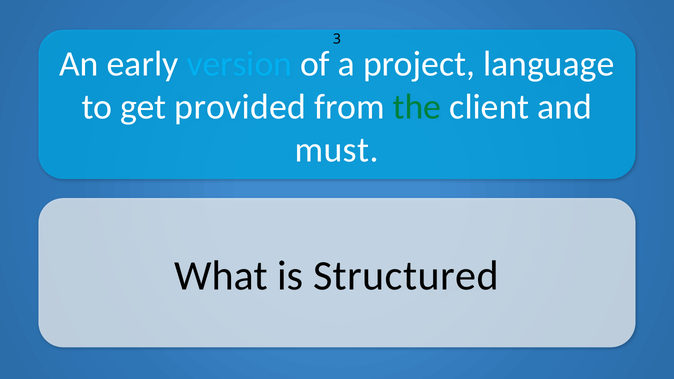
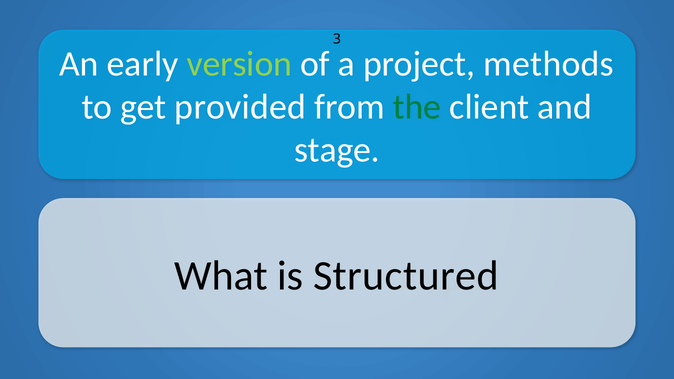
version colour: light blue -> light green
language: language -> methods
must: must -> stage
